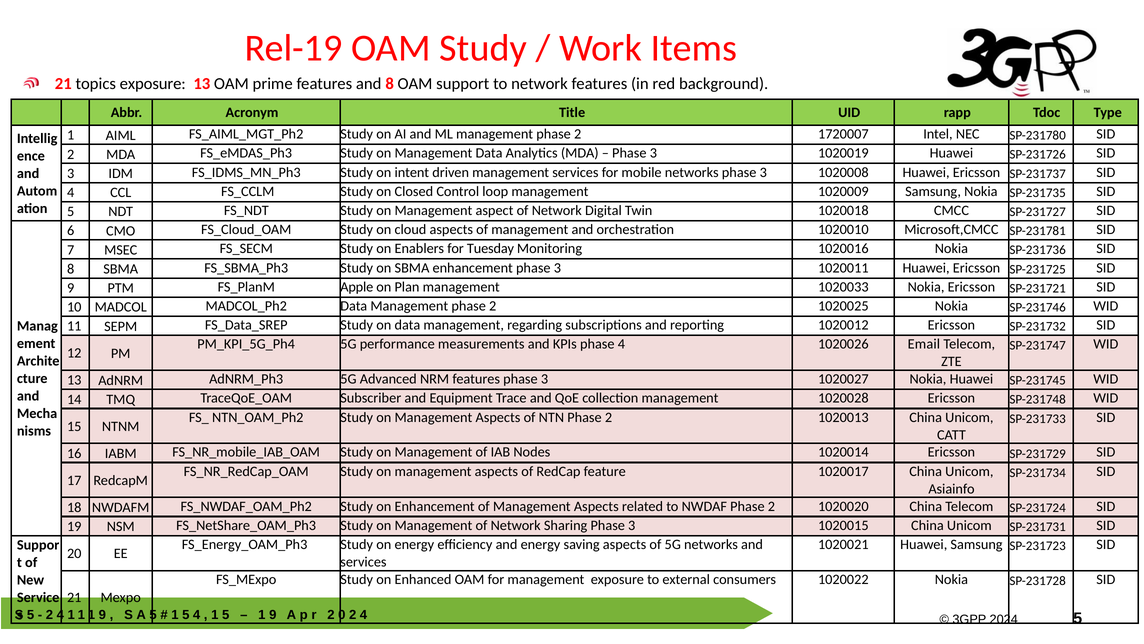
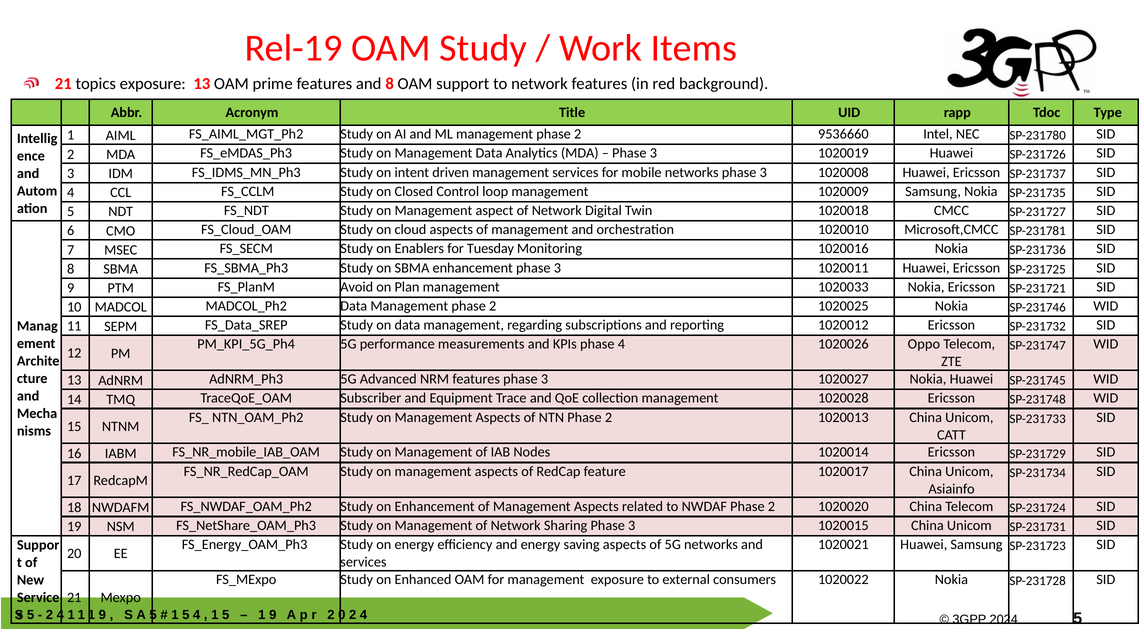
1720007: 1720007 -> 9536660
Apple: Apple -> Avoid
Email: Email -> Oppo
